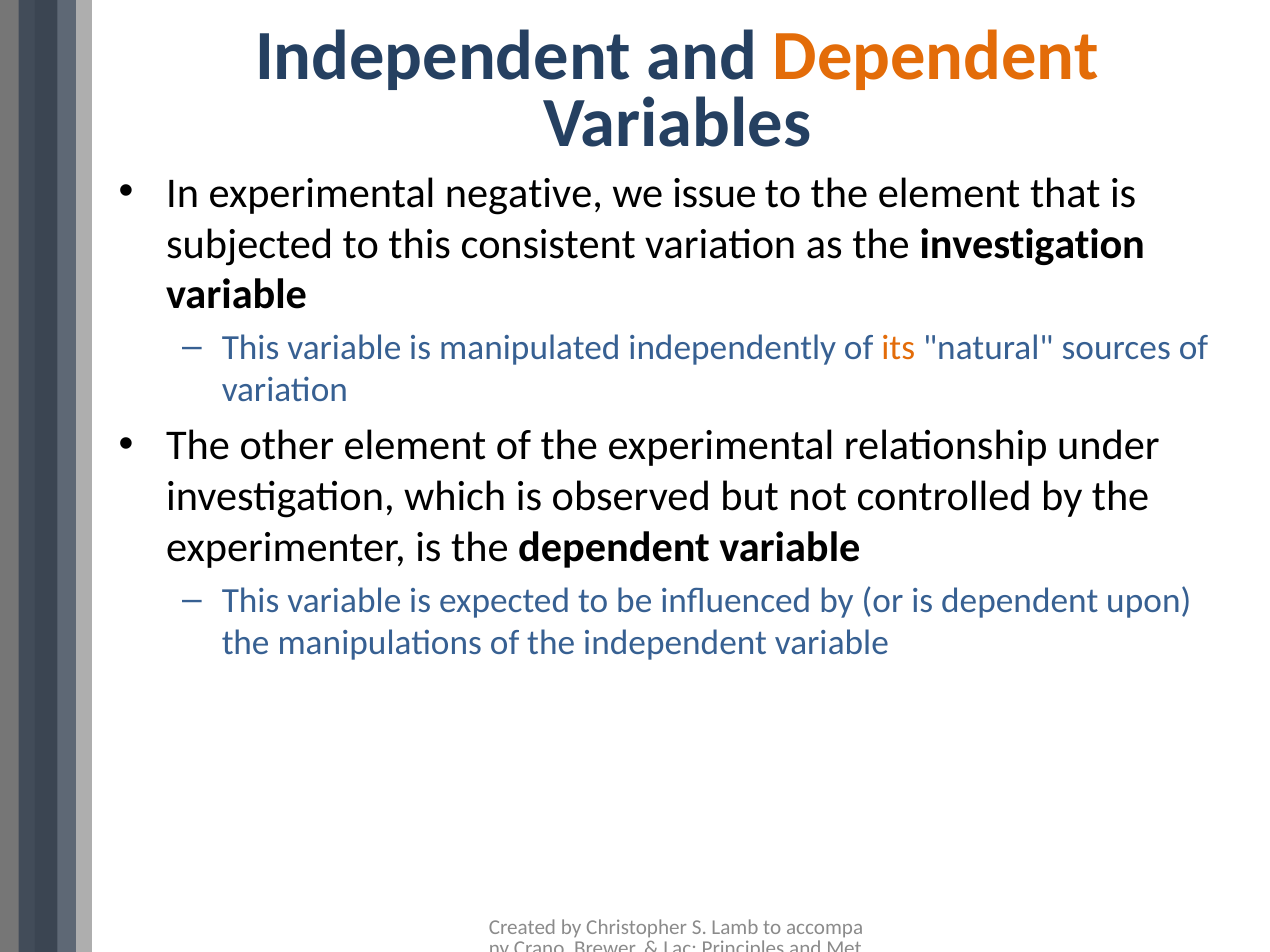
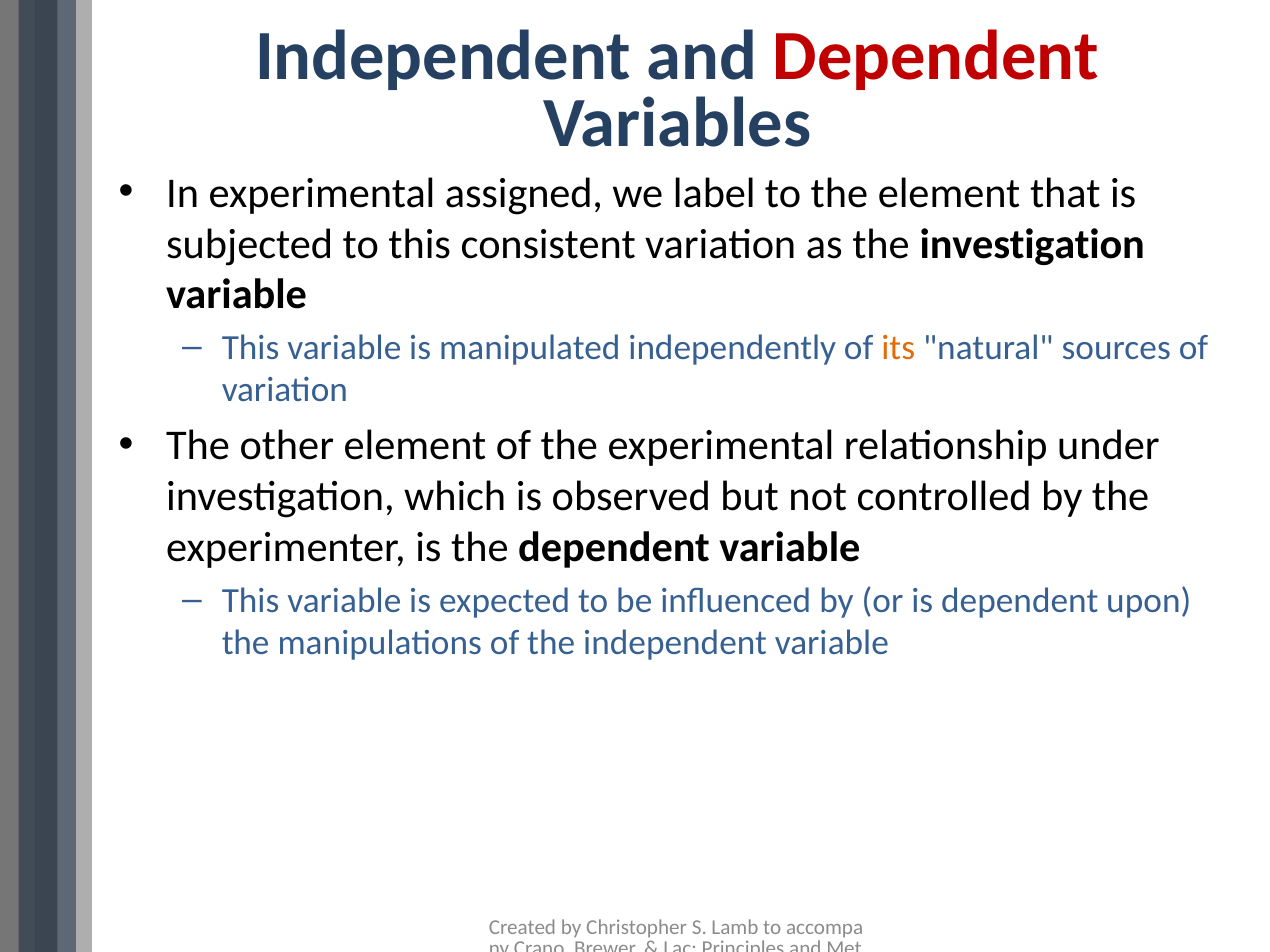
Dependent at (936, 56) colour: orange -> red
negative: negative -> assigned
issue: issue -> label
